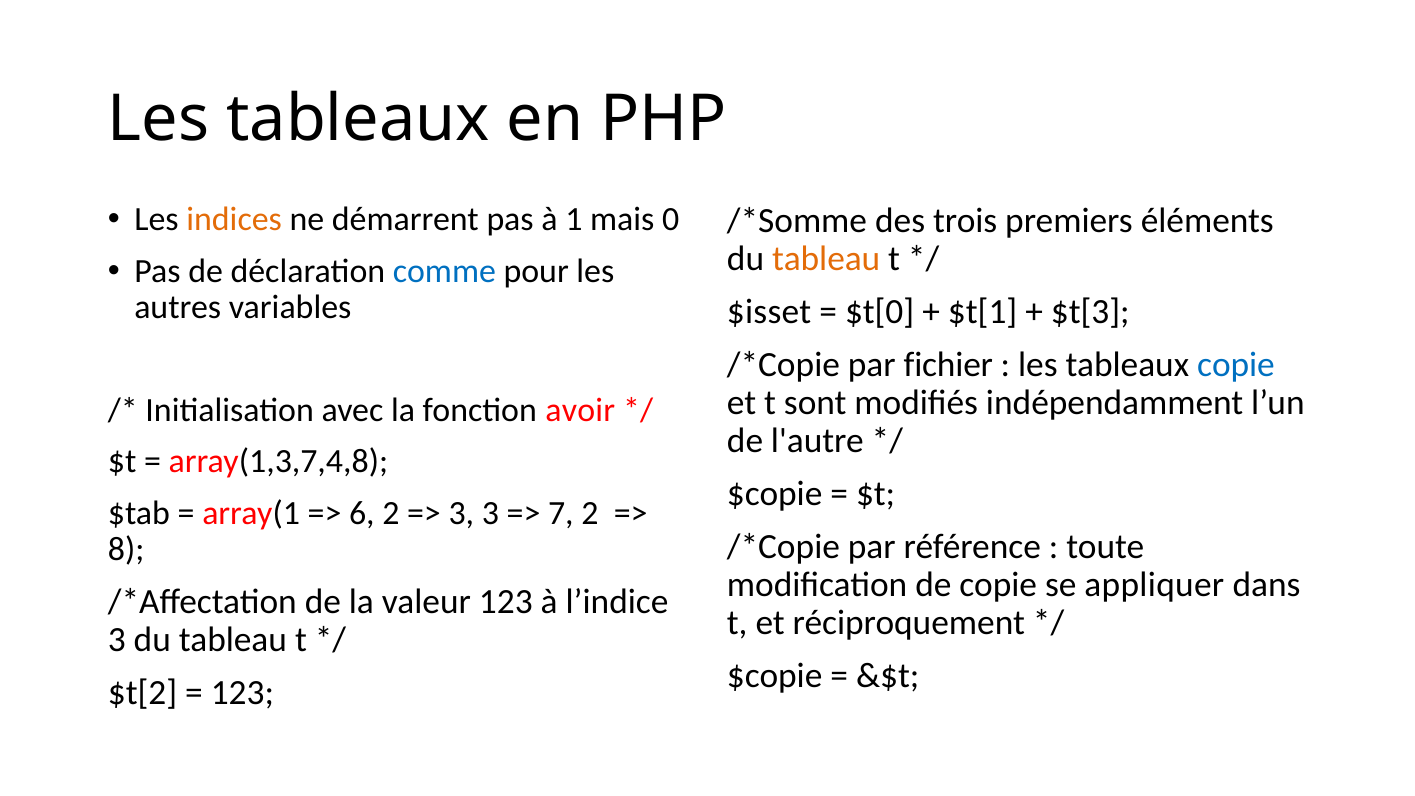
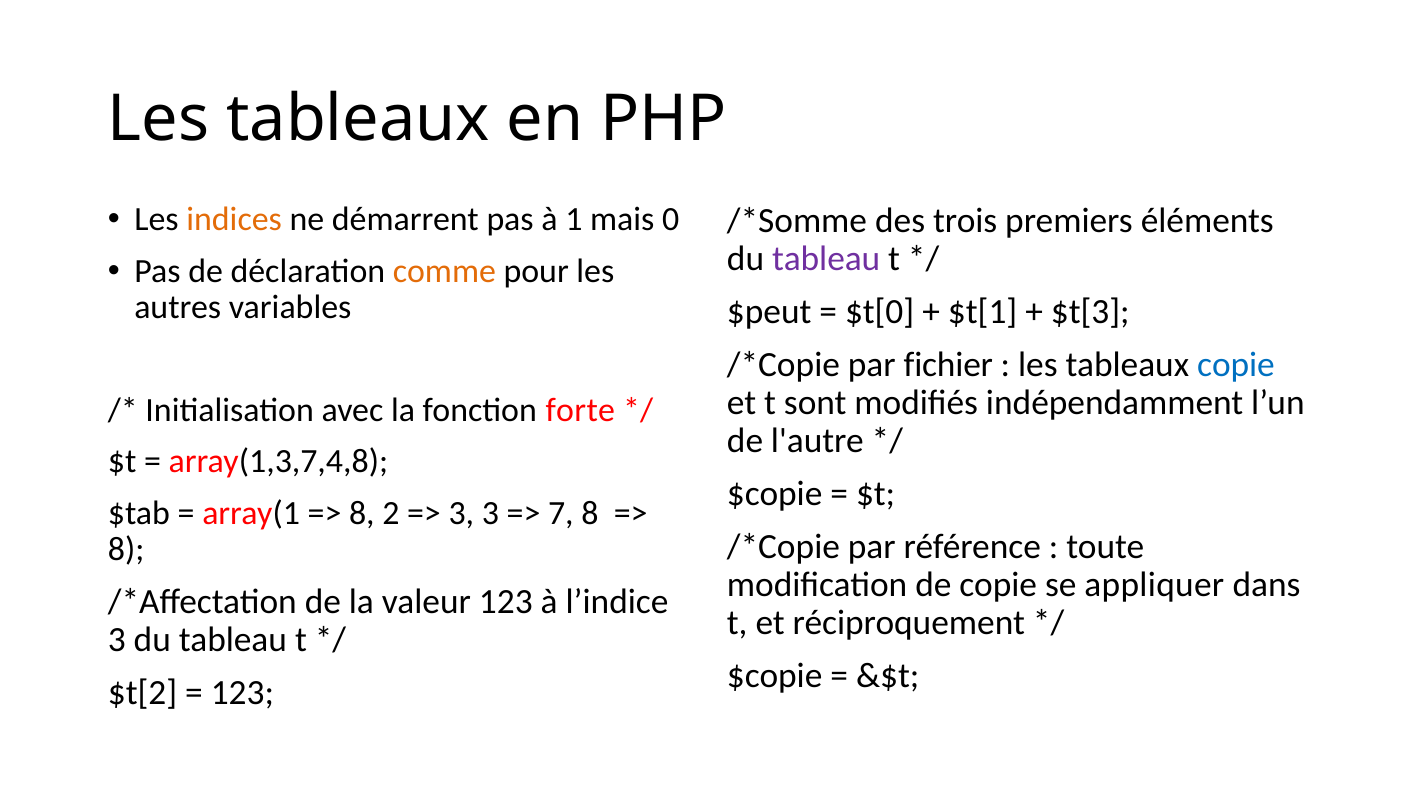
tableau at (826, 259) colour: orange -> purple
comme colour: blue -> orange
$isset: $isset -> $peut
avoir: avoir -> forte
6 at (362, 513): 6 -> 8
7 2: 2 -> 8
